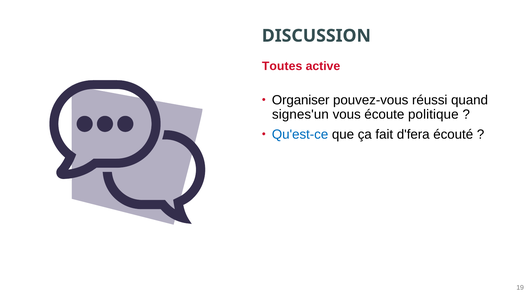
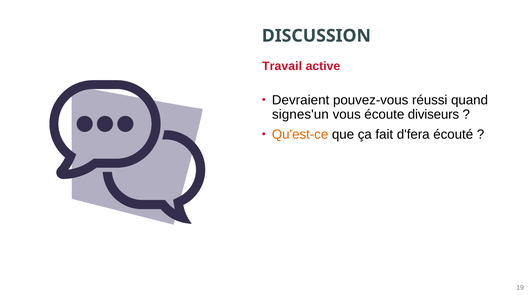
Toutes: Toutes -> Travail
Organiser: Organiser -> Devraient
politique: politique -> diviseurs
Qu'est-ce colour: blue -> orange
